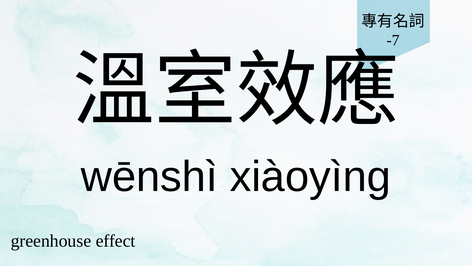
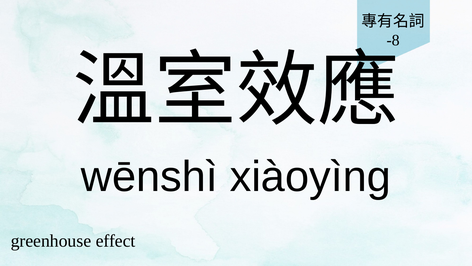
-7: -7 -> -8
